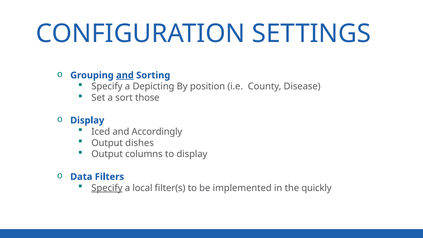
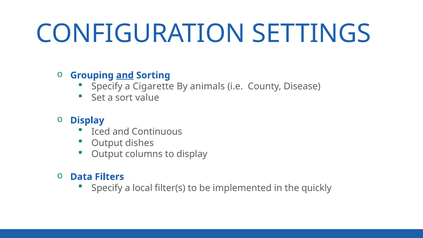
Depicting: Depicting -> Cigarette
position: position -> animals
those: those -> value
Accordingly: Accordingly -> Continuous
Specify at (107, 188) underline: present -> none
